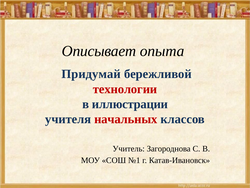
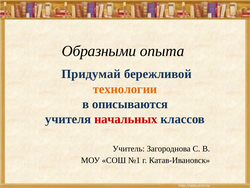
Описывает: Описывает -> Образными
технологии colour: red -> orange
иллюстрации: иллюстрации -> описываются
